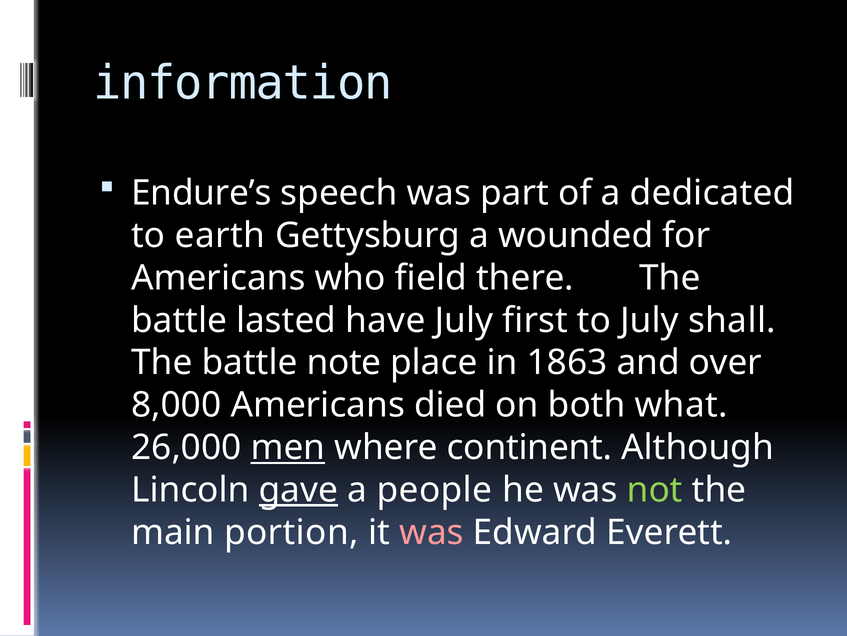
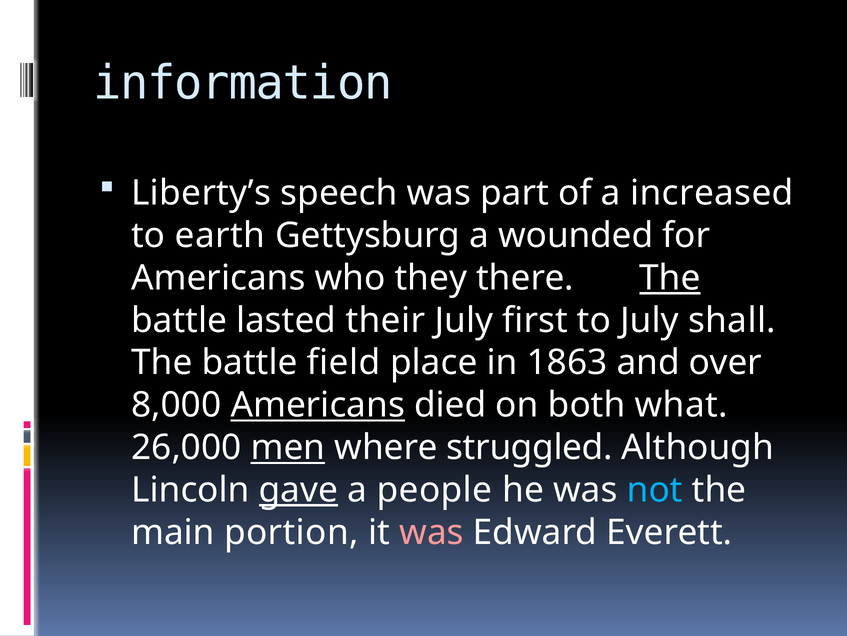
Endure’s: Endure’s -> Liberty’s
dedicated: dedicated -> increased
field: field -> they
The at (670, 278) underline: none -> present
have: have -> their
note: note -> field
Americans at (318, 405) underline: none -> present
continent: continent -> struggled
not colour: light green -> light blue
